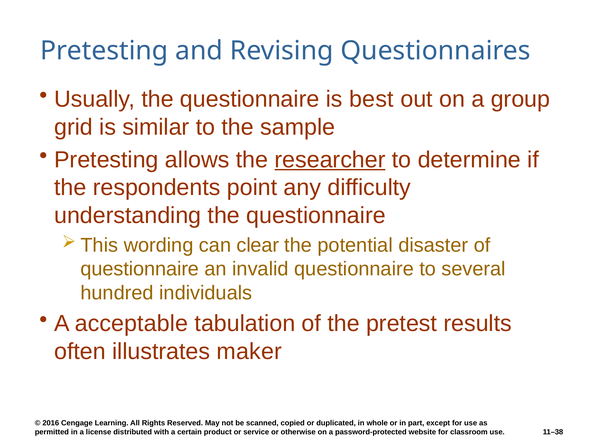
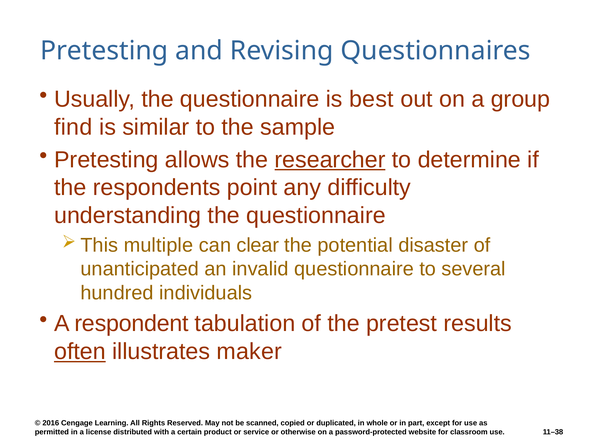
grid: grid -> find
wording: wording -> multiple
questionnaire at (140, 269): questionnaire -> unanticipated
acceptable: acceptable -> respondent
often underline: none -> present
